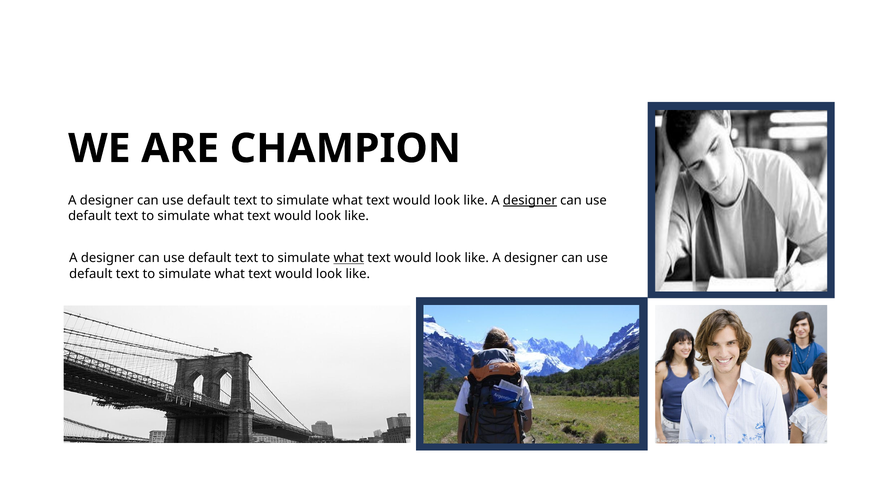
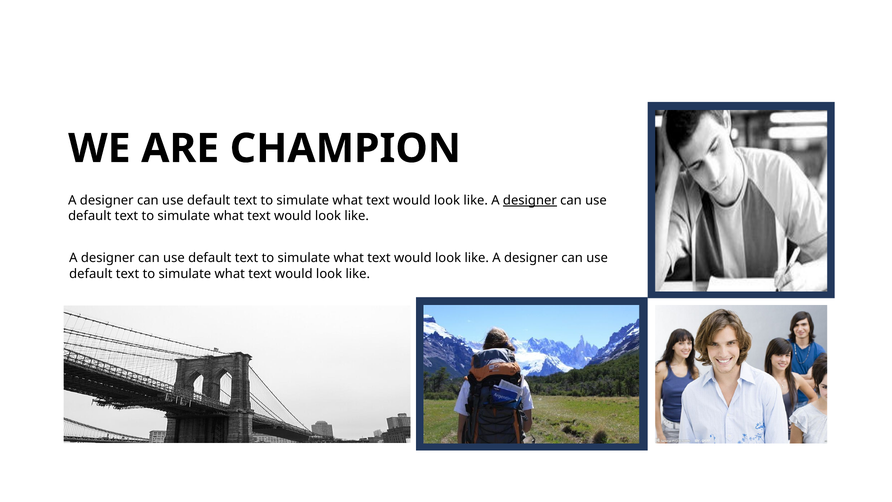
what at (349, 258) underline: present -> none
